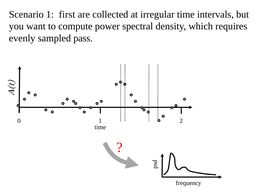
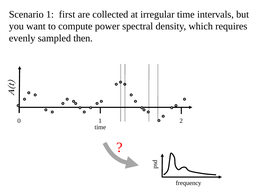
pass: pass -> then
